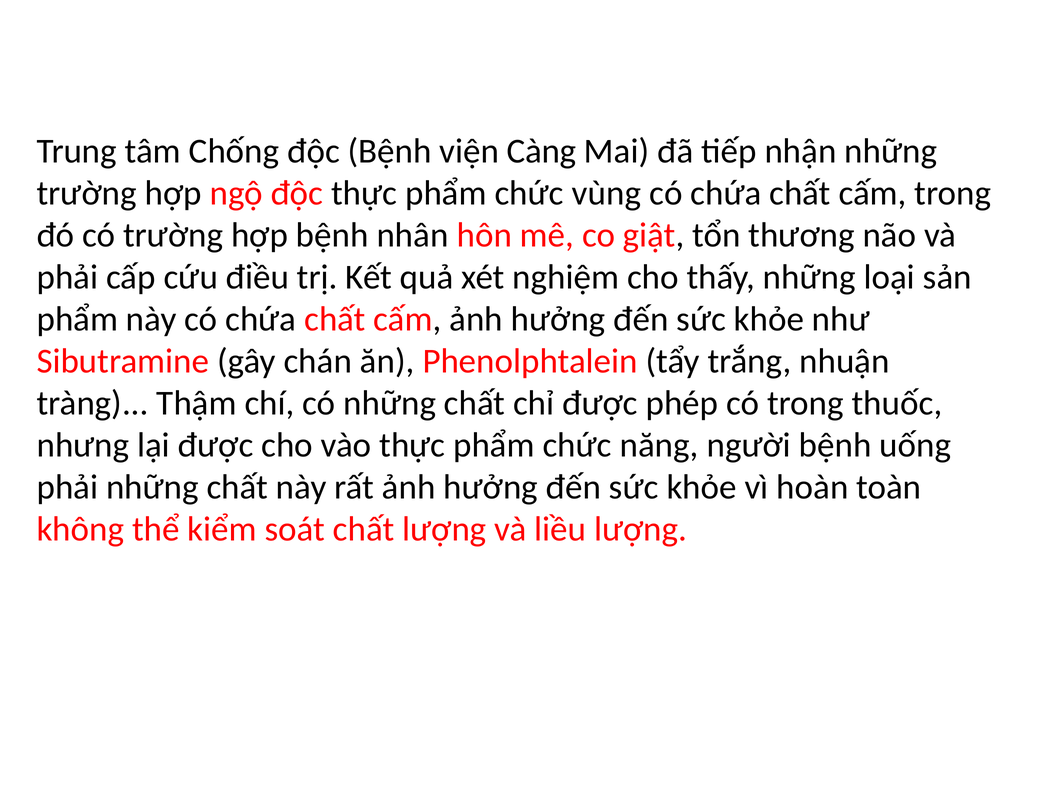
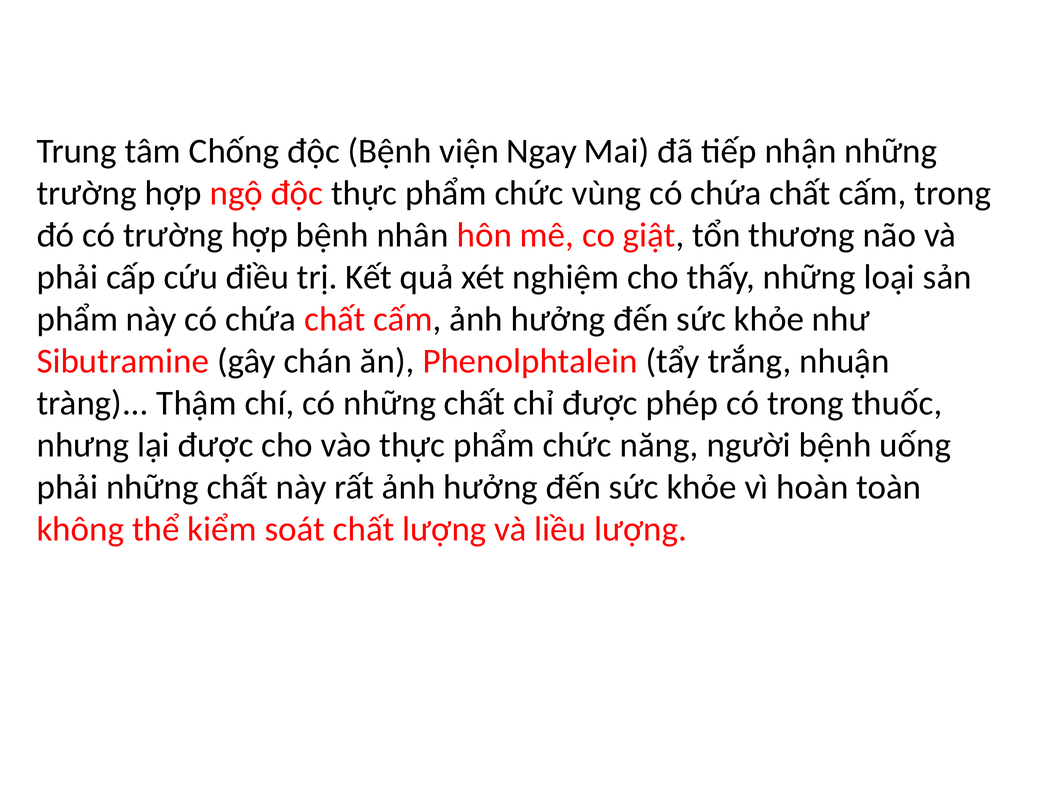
Càng: Càng -> Ngay
